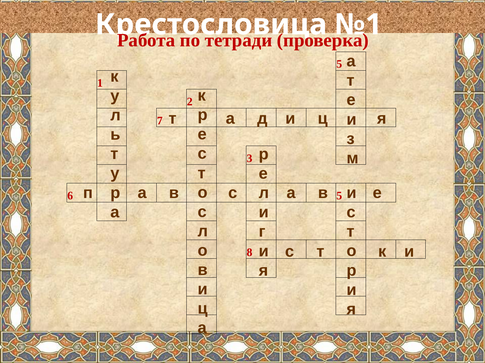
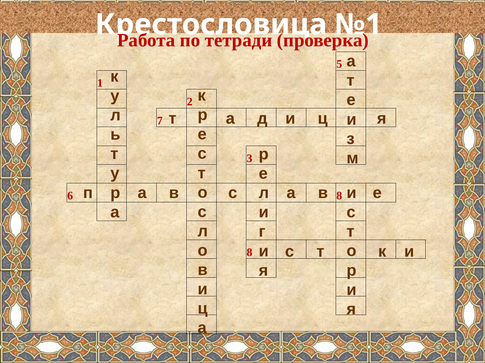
6 5: 5 -> 8
